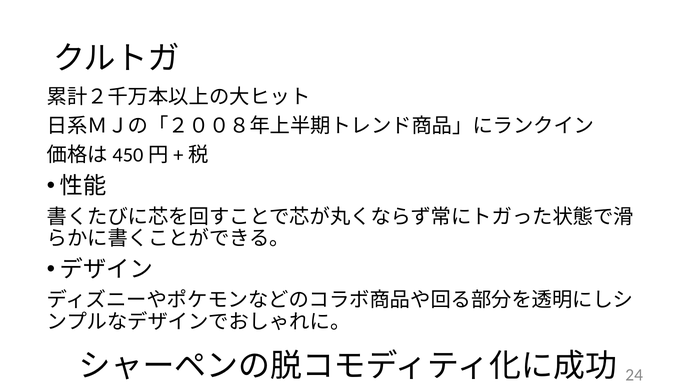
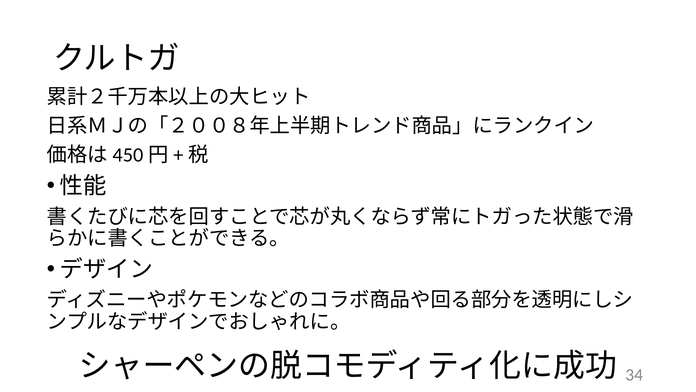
24: 24 -> 34
